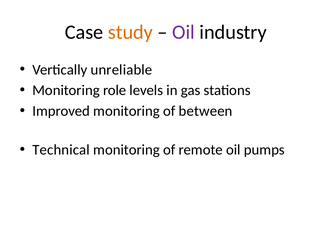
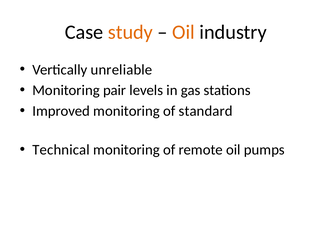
Oil at (183, 32) colour: purple -> orange
role: role -> pair
between: between -> standard
